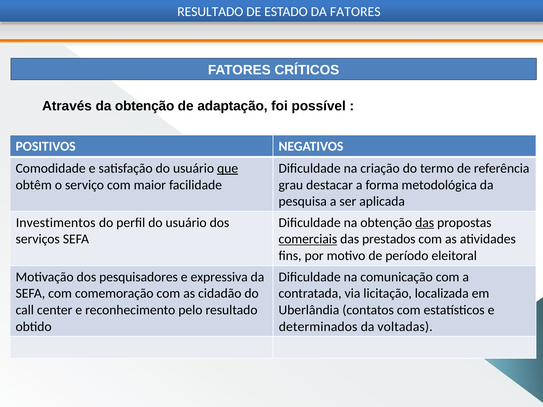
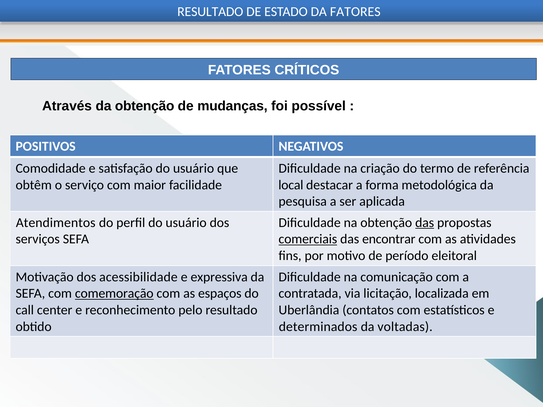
adaptação: adaptação -> mudanças
que underline: present -> none
grau: grau -> local
Investimentos: Investimentos -> Atendimentos
prestados: prestados -> encontrar
pesquisadores: pesquisadores -> acessibilidade
comemoração underline: none -> present
cidadão: cidadão -> espaços
